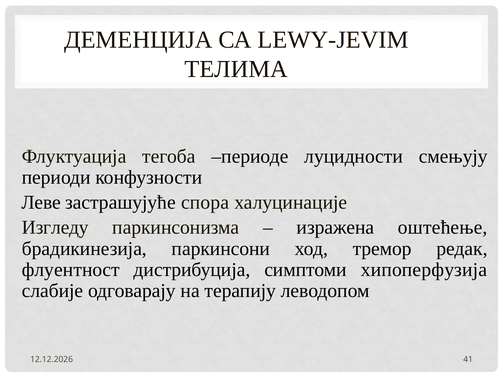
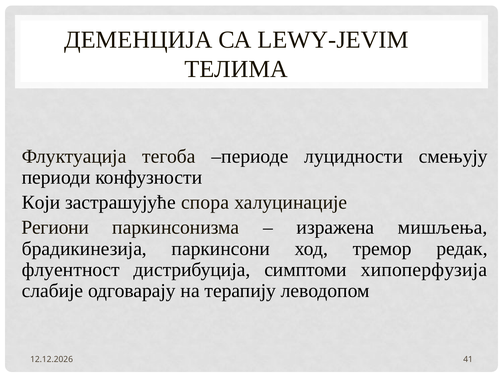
Леве: Леве -> Који
Изгледу: Изгледу -> Региони
оштећење: оштећење -> мишљења
